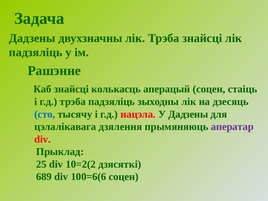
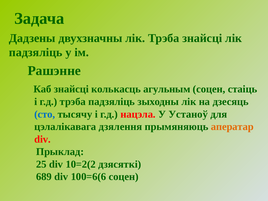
аперацый: аперацый -> агульным
У Дадзены: Дадзены -> Устаноў
аператар colour: purple -> orange
